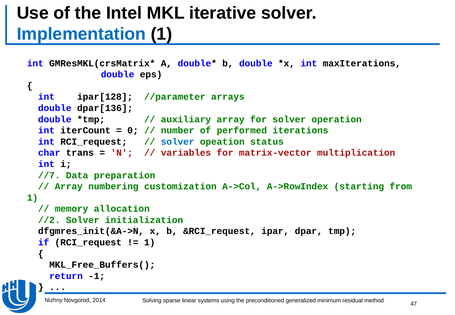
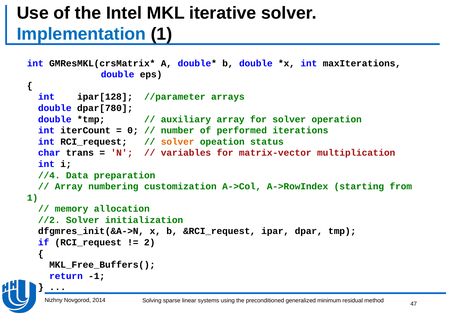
dpar[136: dpar[136 -> dpar[780
solver at (178, 142) colour: blue -> orange
//7: //7 -> //4
1 at (150, 242): 1 -> 2
